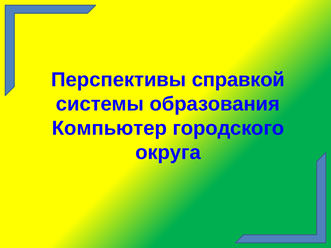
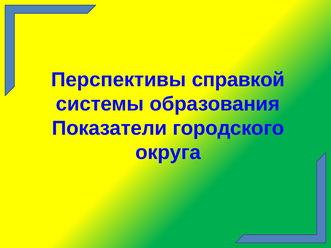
Компьютер: Компьютер -> Показатели
